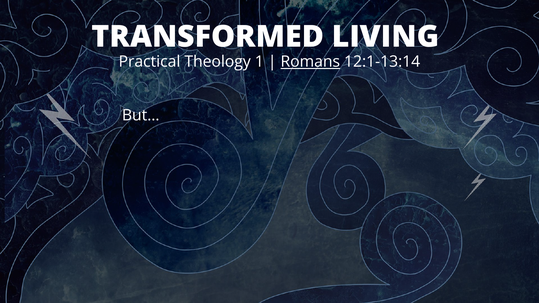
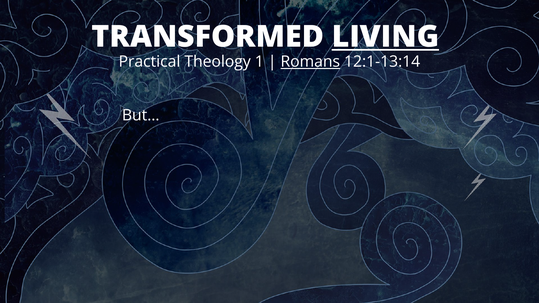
LIVING underline: none -> present
